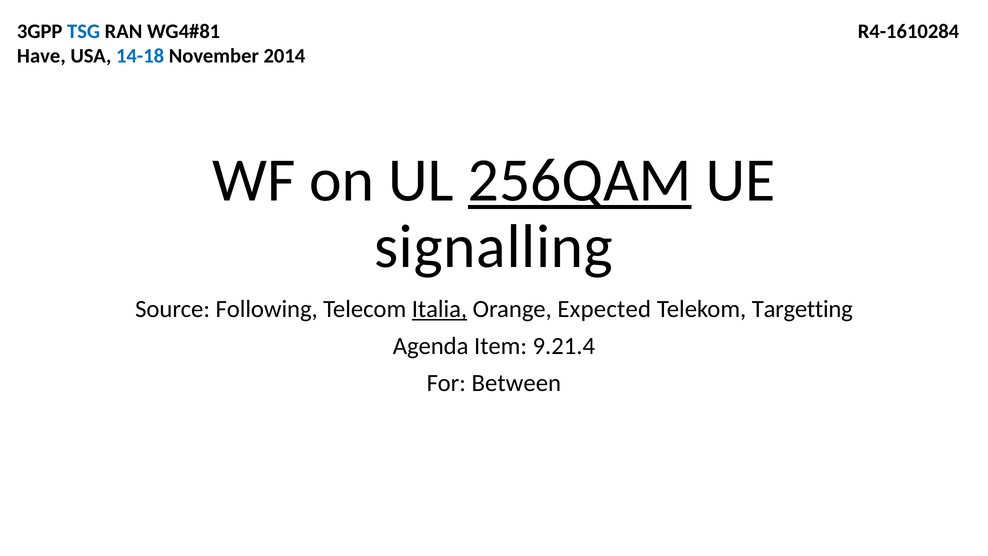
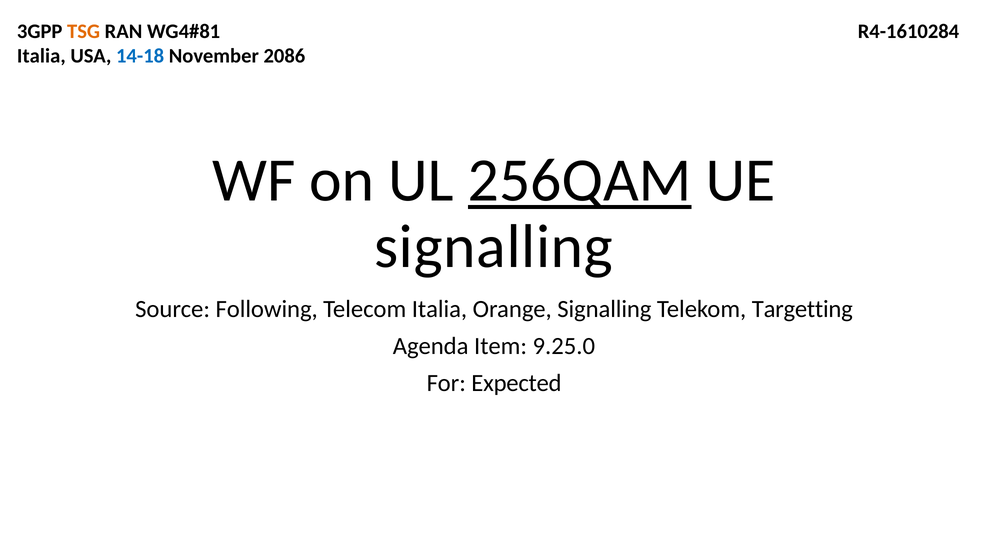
TSG colour: blue -> orange
Have at (41, 56): Have -> Italia
2014: 2014 -> 2086
Italia at (439, 309) underline: present -> none
Orange Expected: Expected -> Signalling
9.21.4: 9.21.4 -> 9.25.0
Between: Between -> Expected
